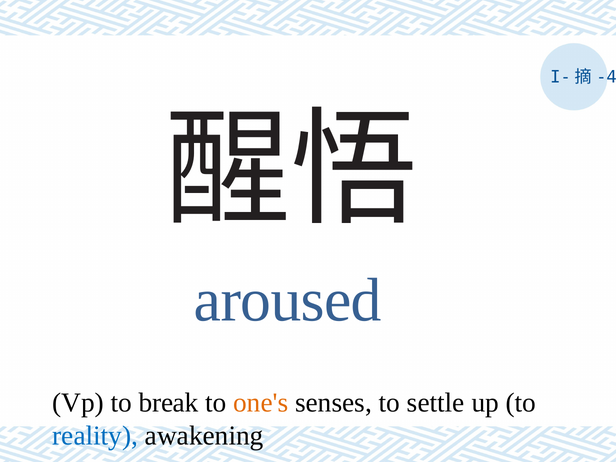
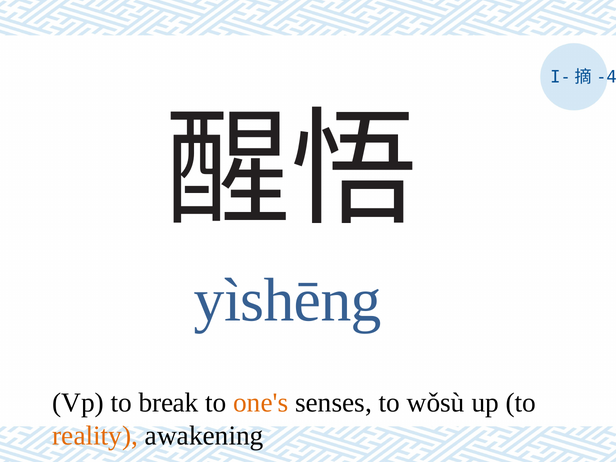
aroused: aroused -> yìshēng
settle: settle -> wǒsù
reality colour: blue -> orange
